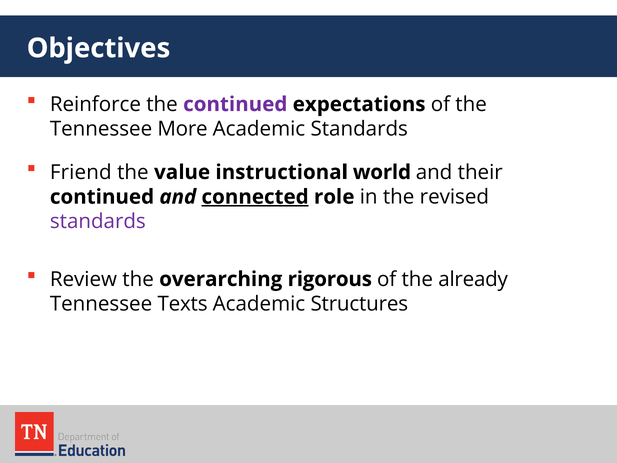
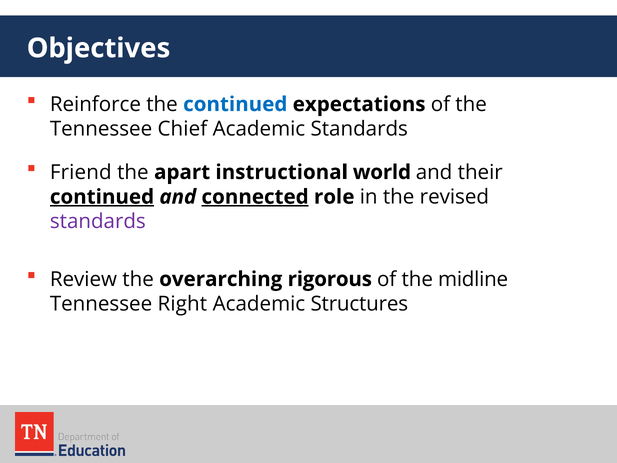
continued at (235, 104) colour: purple -> blue
More: More -> Chief
value: value -> apart
continued at (102, 197) underline: none -> present
already: already -> midline
Texts: Texts -> Right
